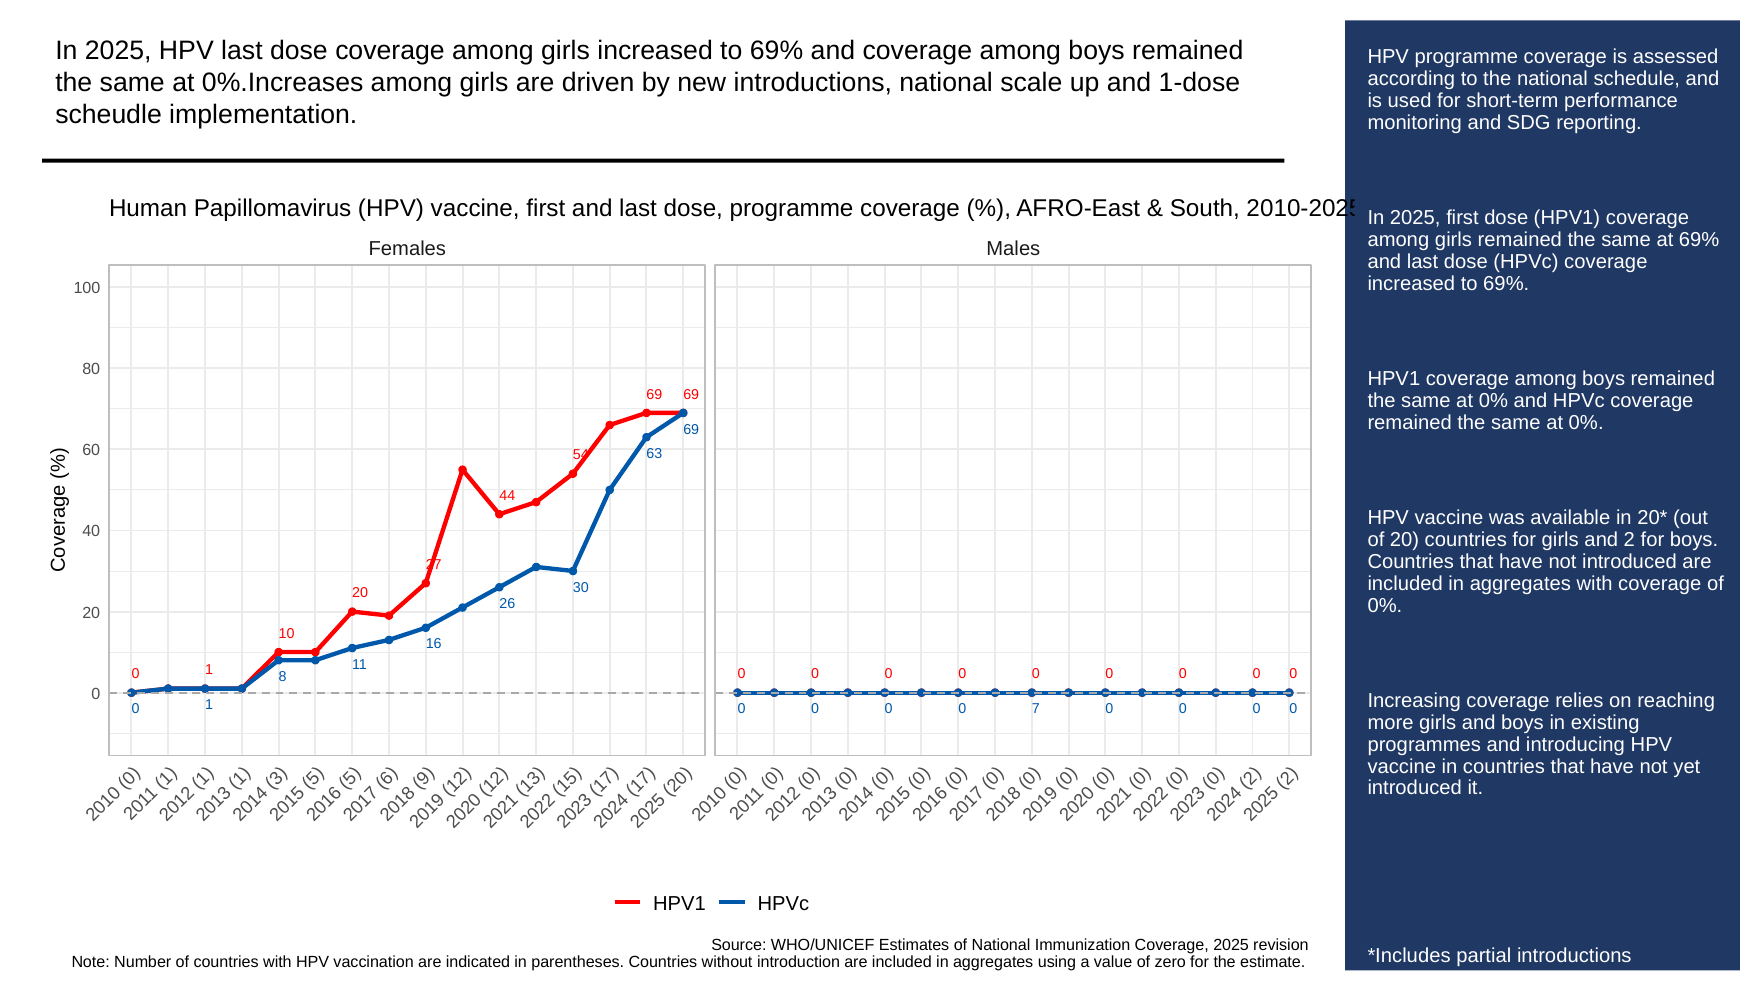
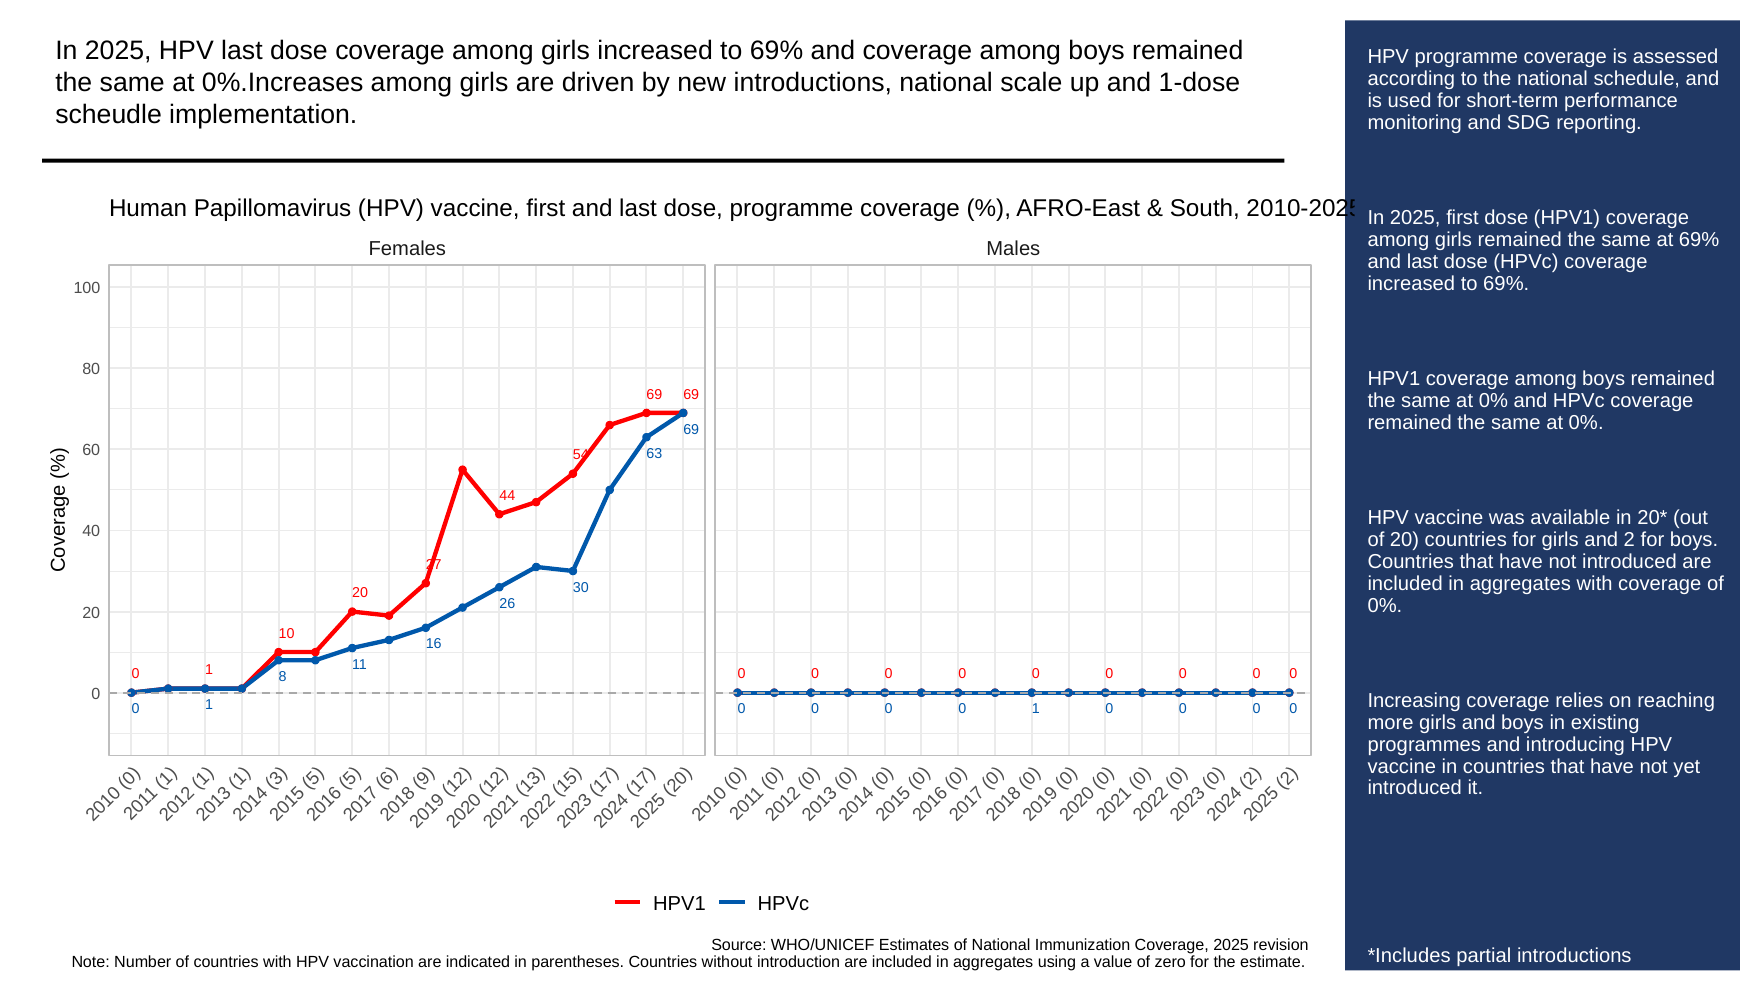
0 0 7: 7 -> 1
